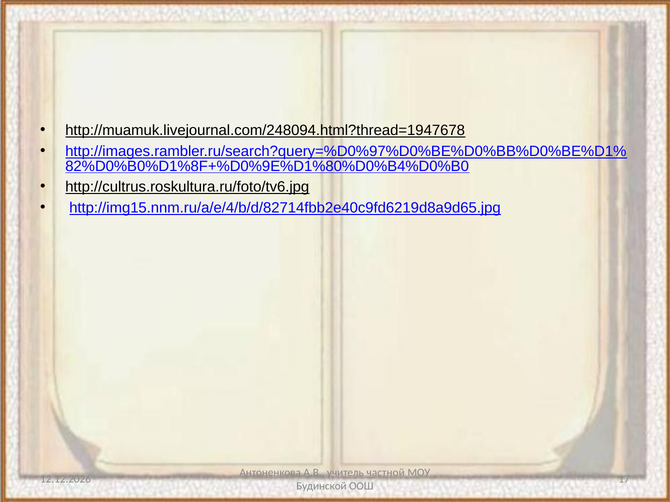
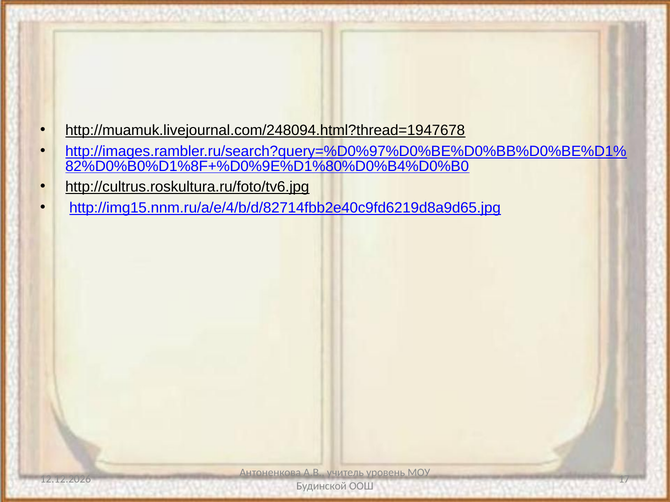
частной: частной -> уровень
